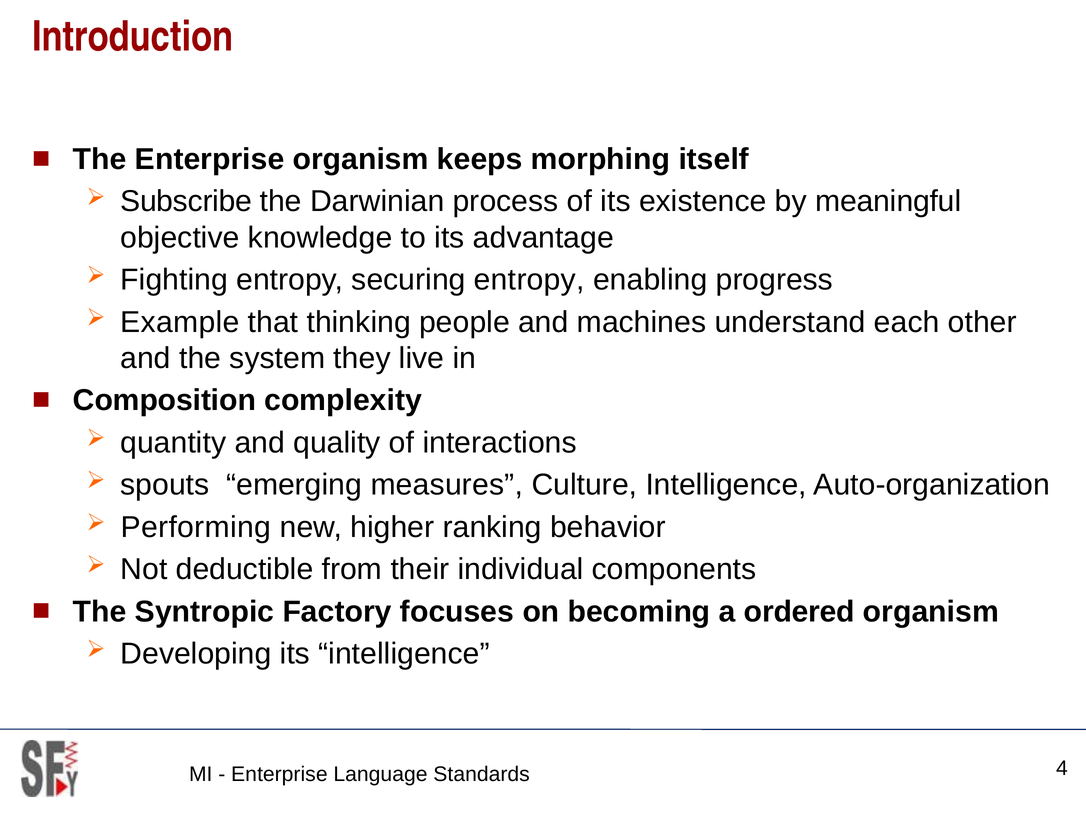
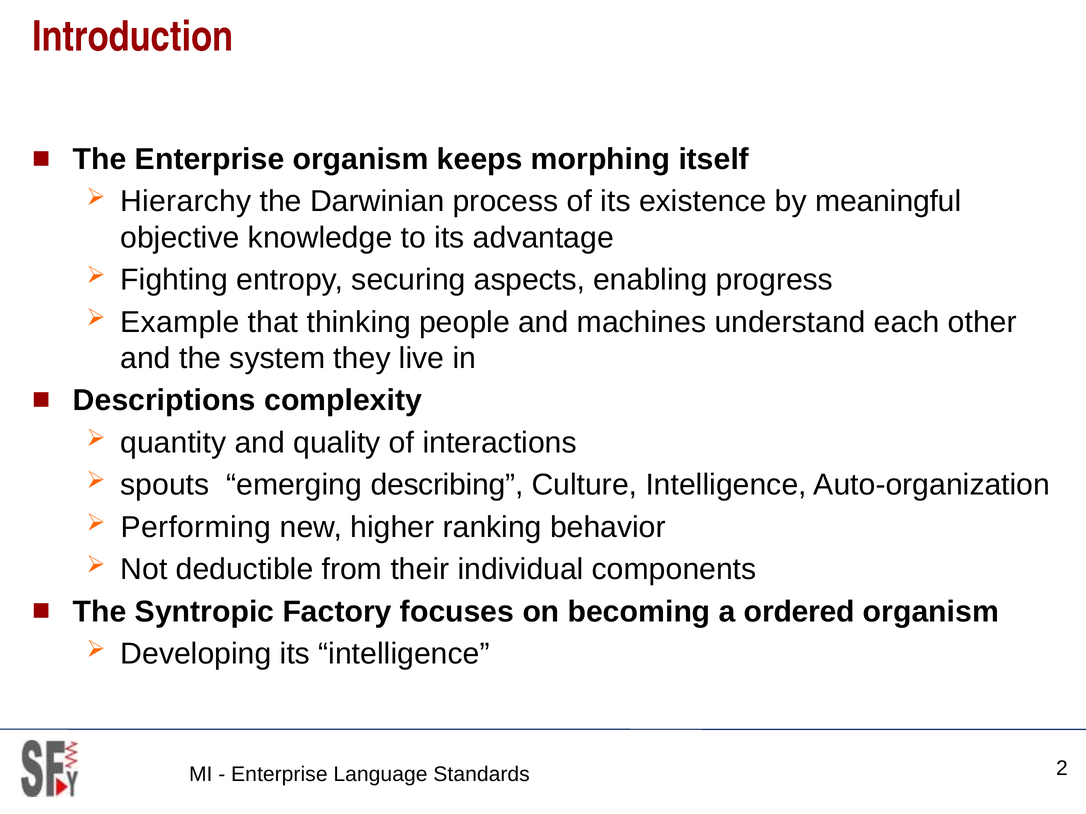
Subscribe: Subscribe -> Hierarchy
securing entropy: entropy -> aspects
Composition: Composition -> Descriptions
measures: measures -> describing
4: 4 -> 2
